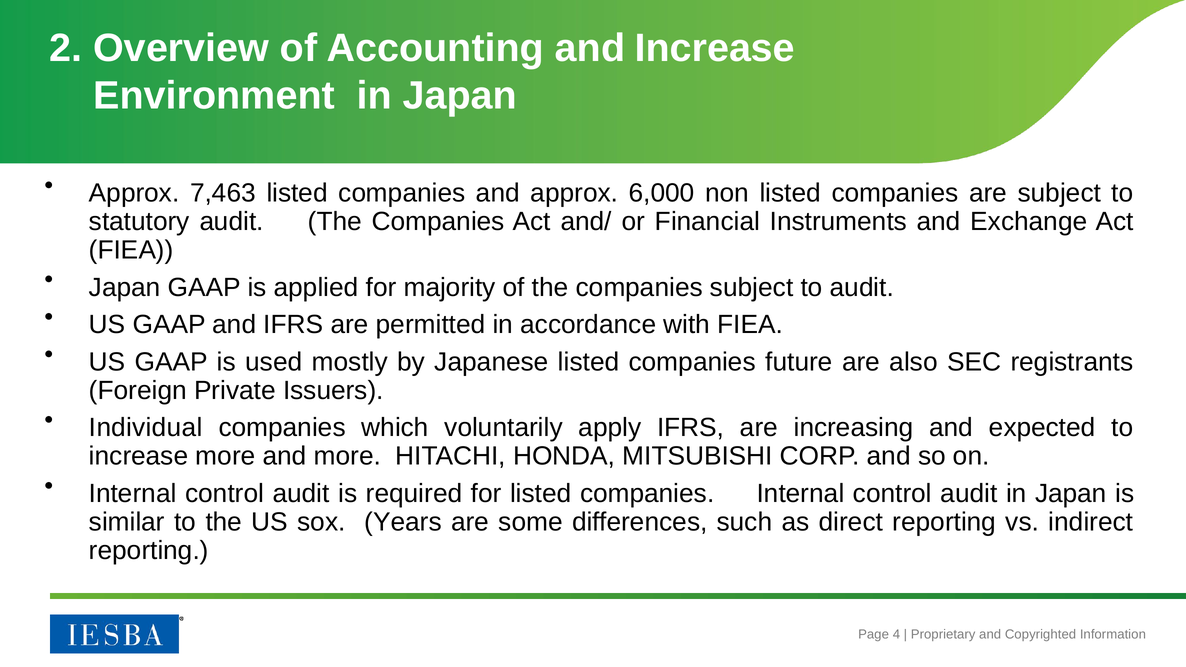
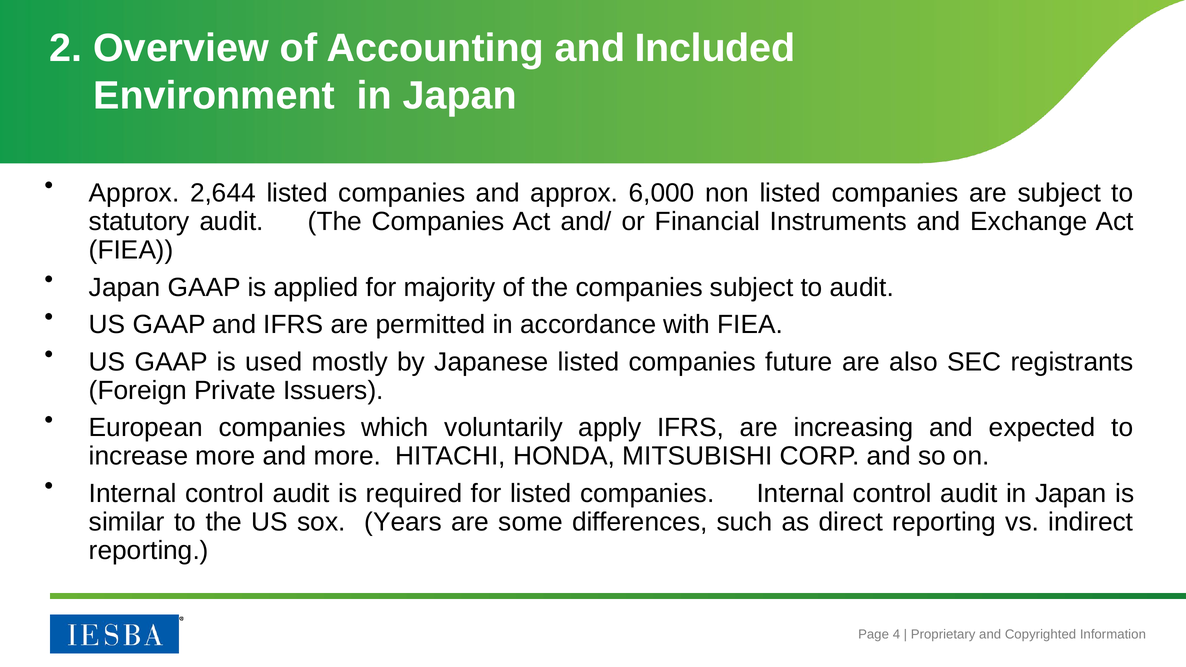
and Increase: Increase -> Included
7,463: 7,463 -> 2,644
Individual: Individual -> European
